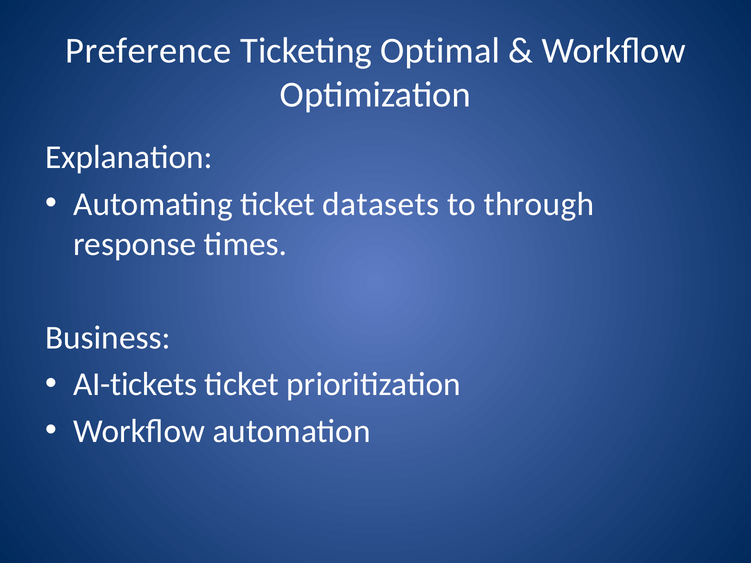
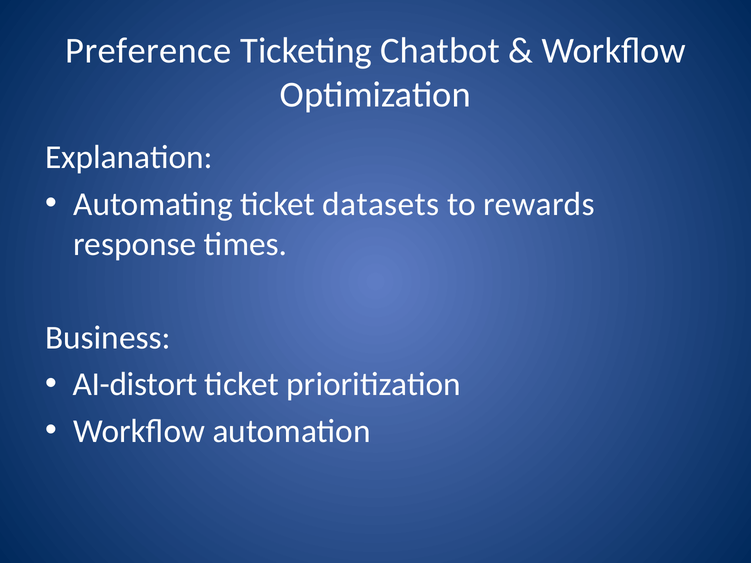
Optimal: Optimal -> Chatbot
through: through -> rewards
AI-tickets: AI-tickets -> AI-distort
